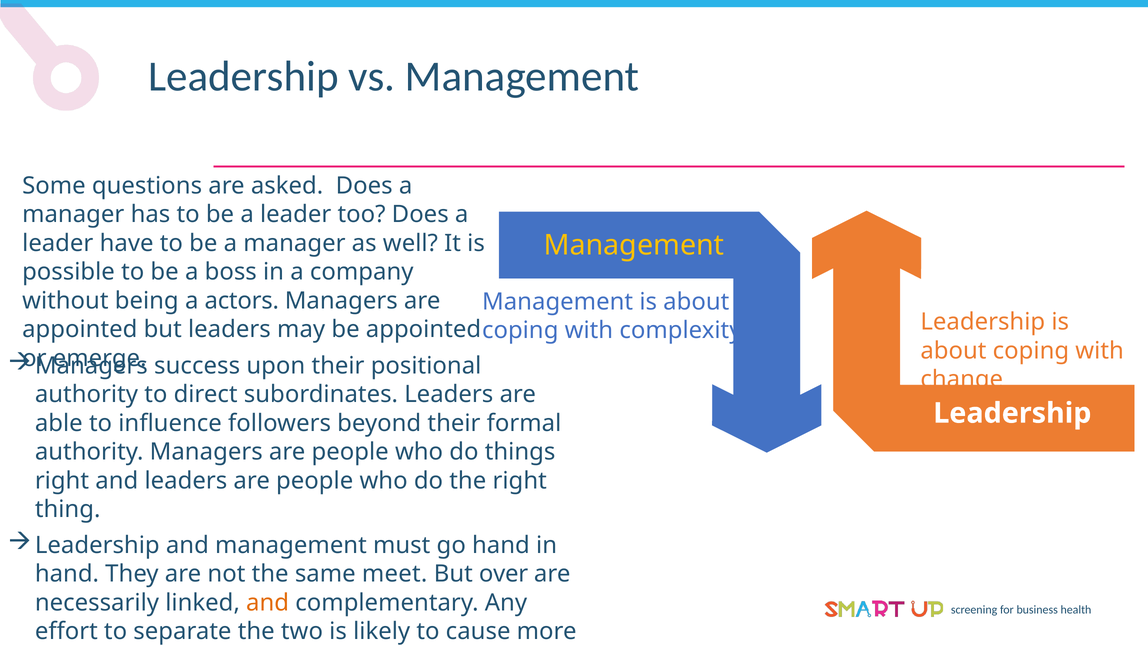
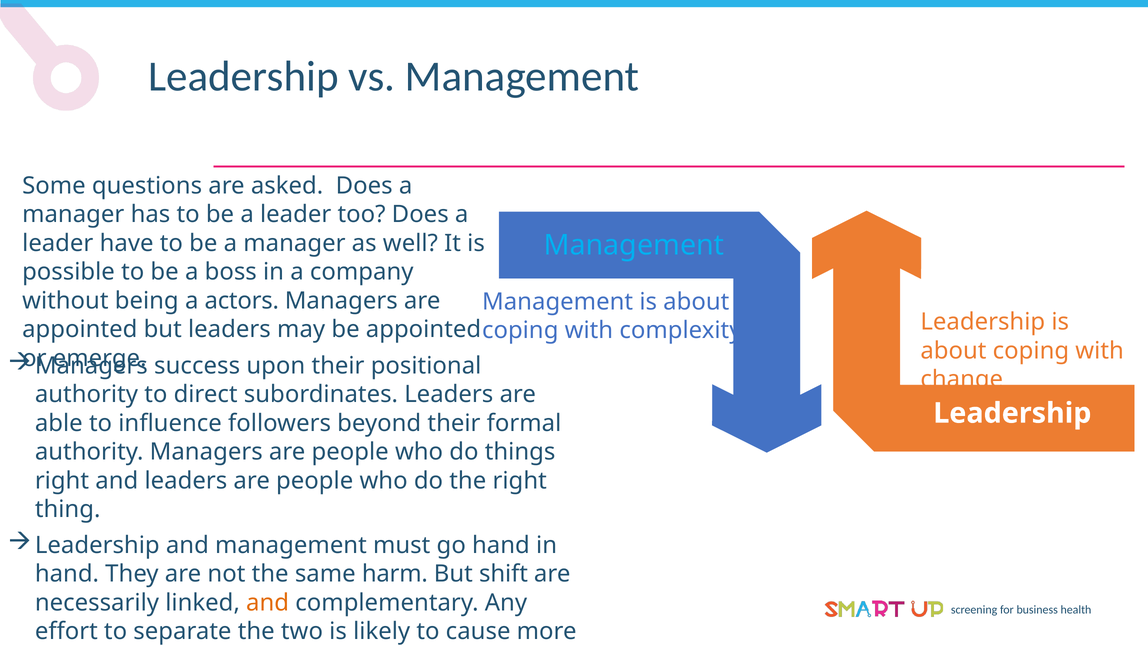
Management at (634, 245) colour: yellow -> light blue
meet: meet -> harm
over: over -> shift
